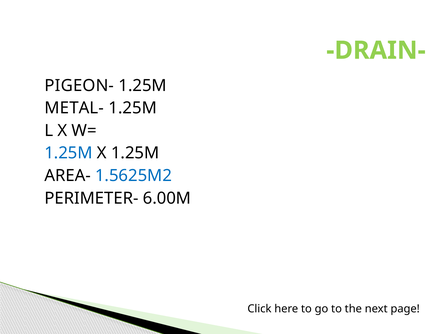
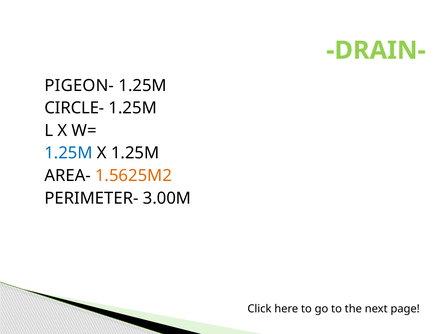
METAL-: METAL- -> CIRCLE-
1.5625M2 colour: blue -> orange
6.00M: 6.00M -> 3.00M
